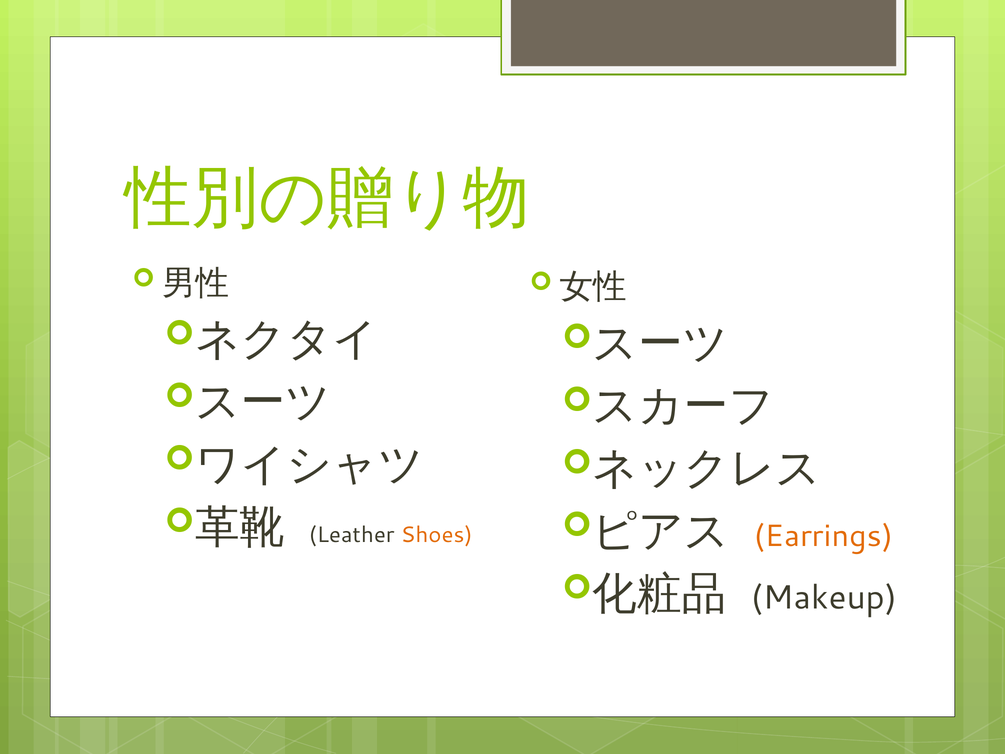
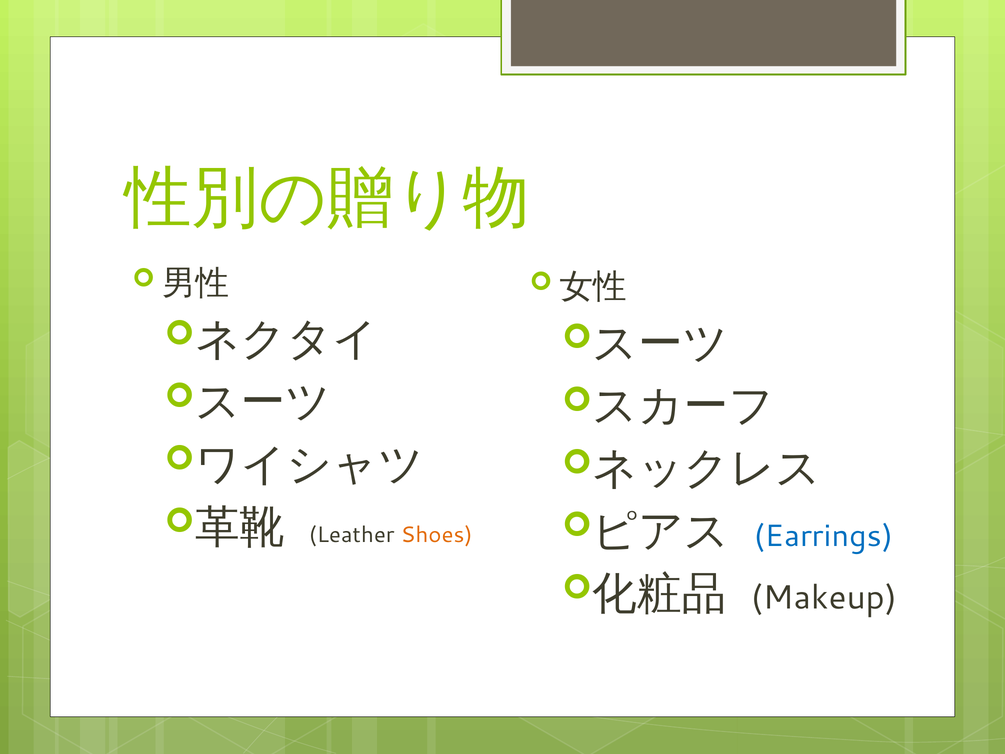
Earrings colour: orange -> blue
